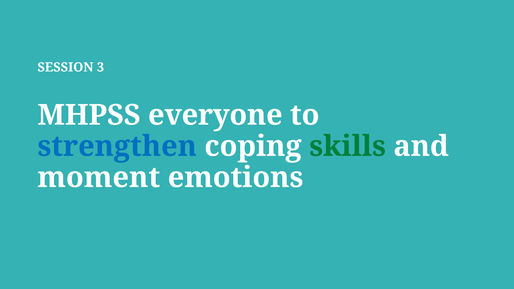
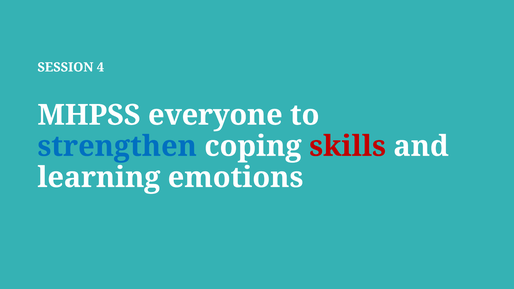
3: 3 -> 4
skills colour: green -> red
moment: moment -> learning
